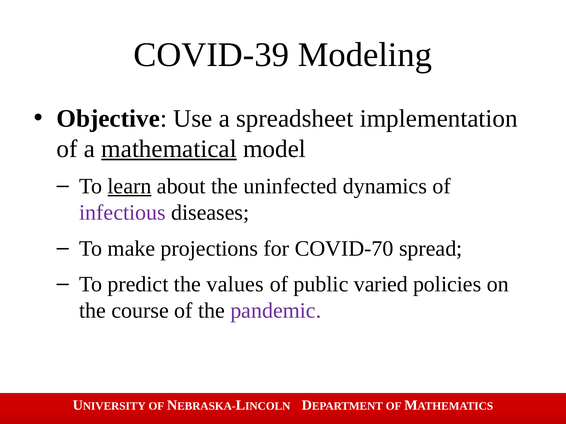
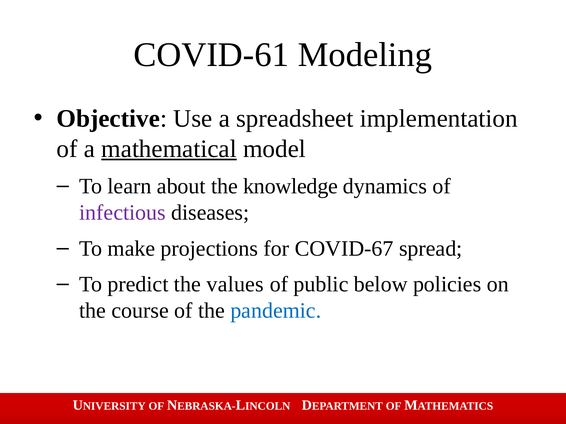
COVID-39: COVID-39 -> COVID-61
learn underline: present -> none
uninfected: uninfected -> knowledge
COVID-70: COVID-70 -> COVID-67
varied: varied -> below
pandemic colour: purple -> blue
